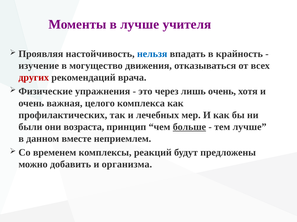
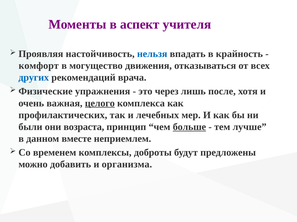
в лучше: лучше -> аспект
изучение: изучение -> комфорт
других colour: red -> blue
лишь очень: очень -> после
целого underline: none -> present
реакций: реакций -> доброты
